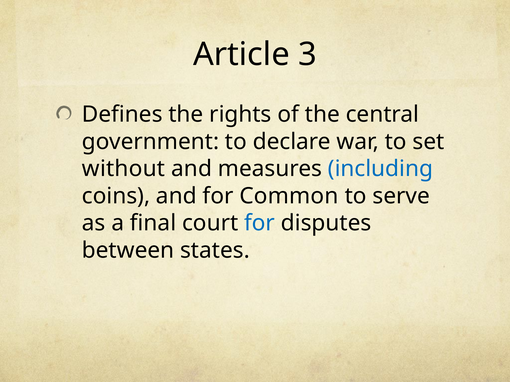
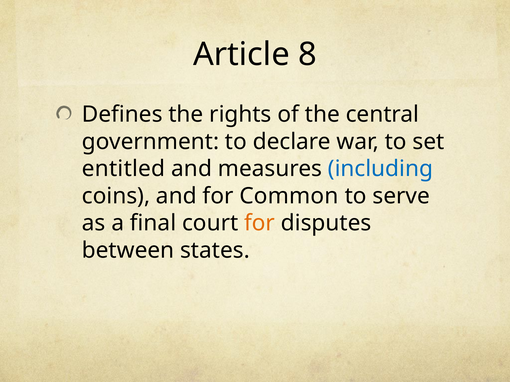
3: 3 -> 8
without: without -> entitled
for at (260, 223) colour: blue -> orange
